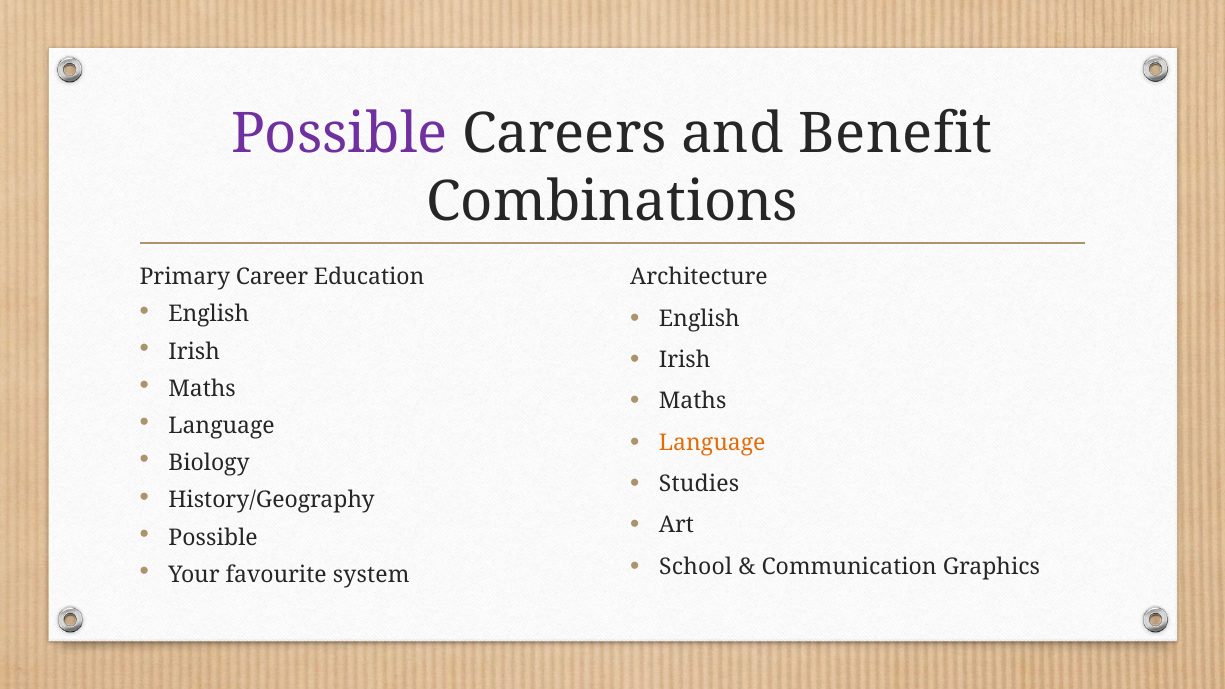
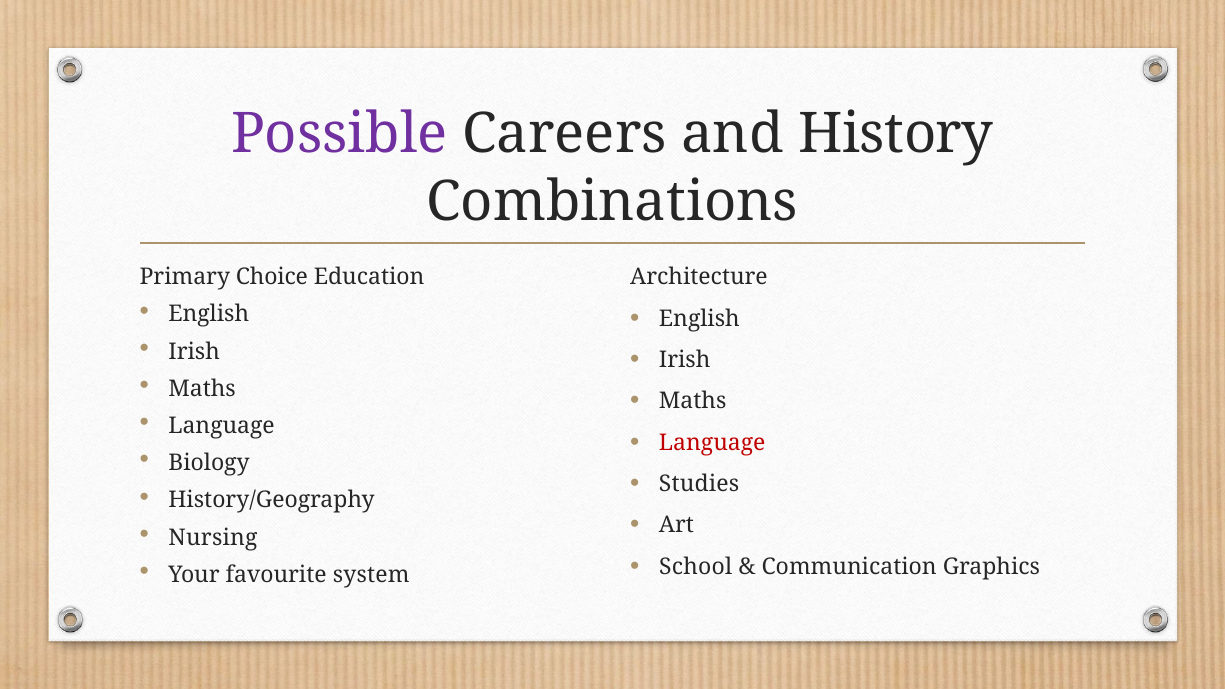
Benefit: Benefit -> History
Career: Career -> Choice
Language at (712, 443) colour: orange -> red
Possible at (213, 538): Possible -> Nursing
